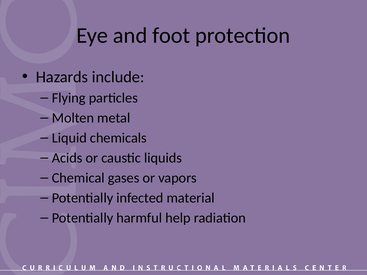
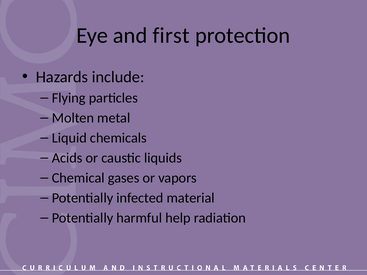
foot: foot -> first
